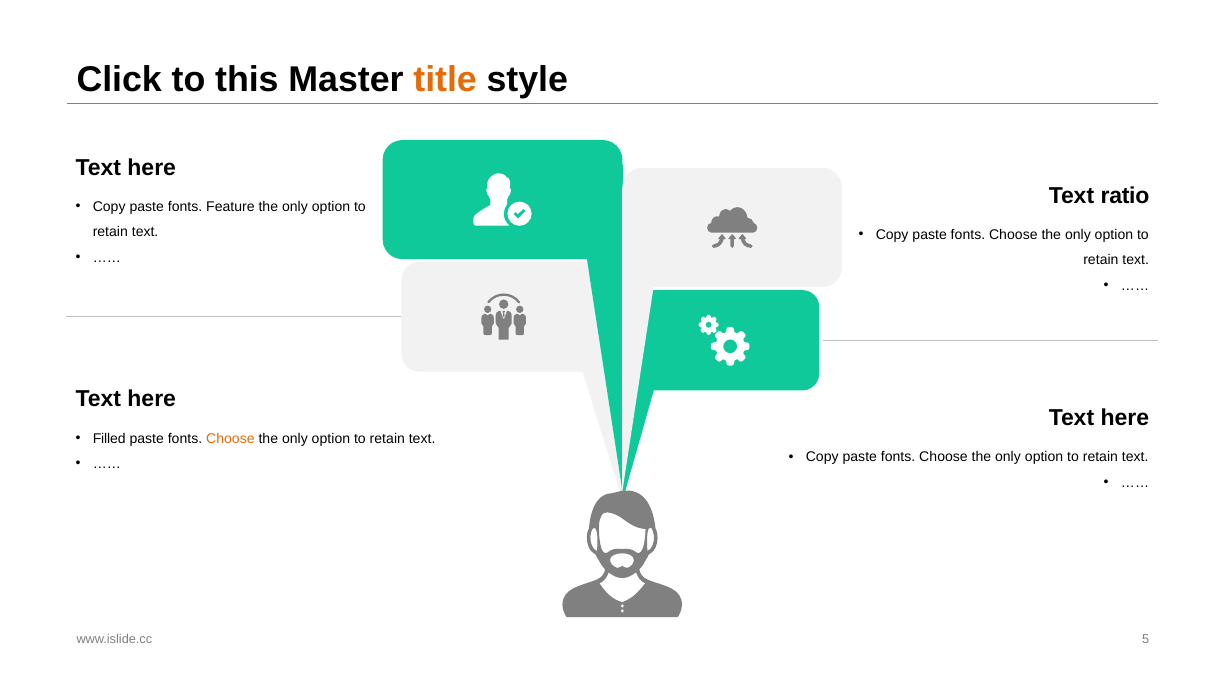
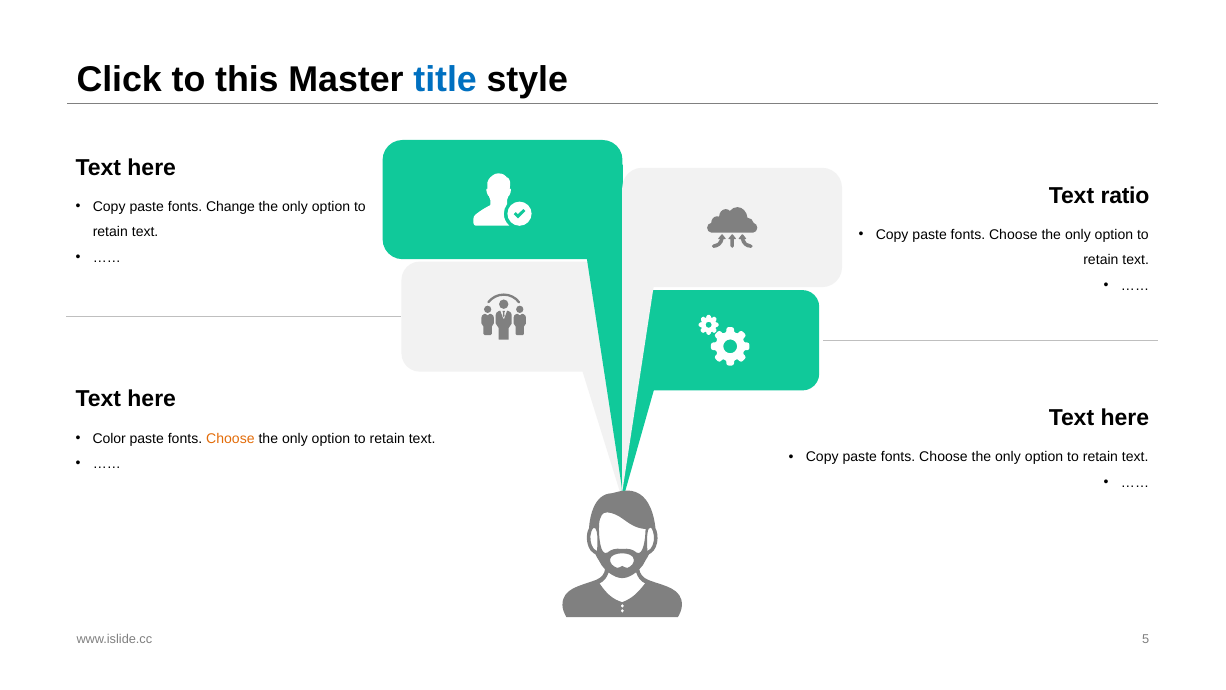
title colour: orange -> blue
Feature: Feature -> Change
Filled: Filled -> Color
